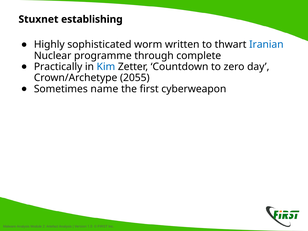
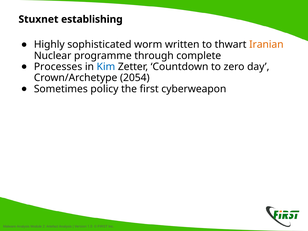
Iranian colour: blue -> orange
Practically: Practically -> Processes
2055: 2055 -> 2054
name: name -> policy
